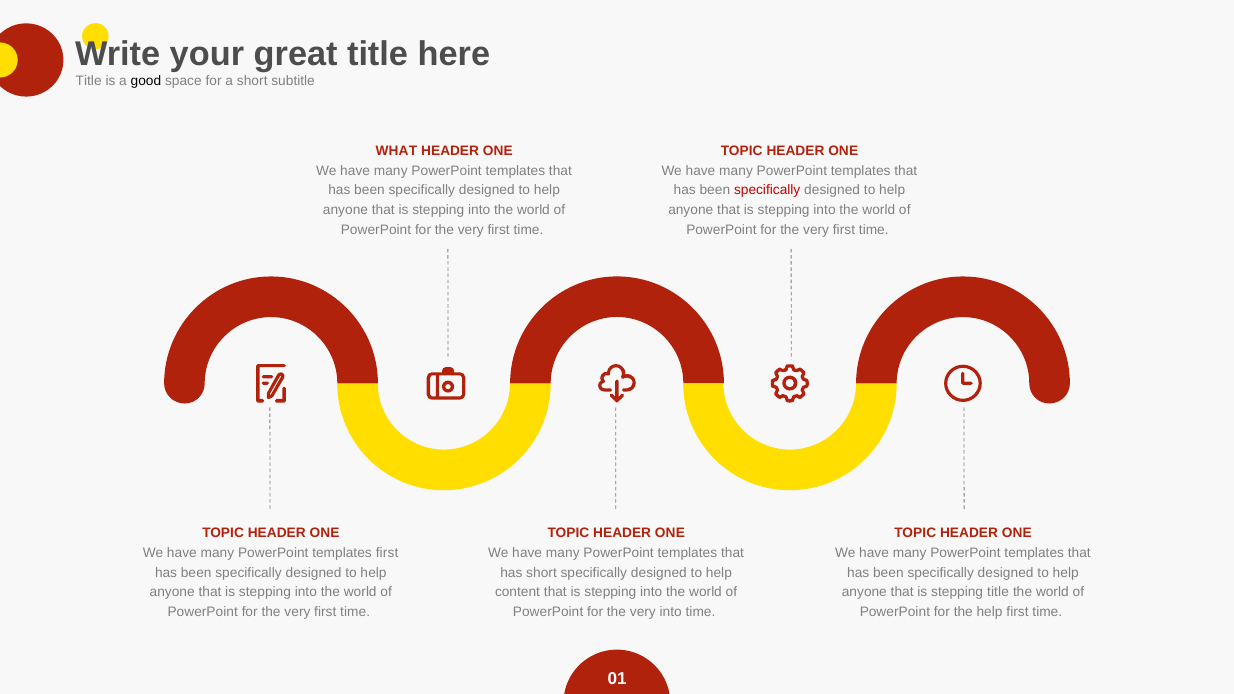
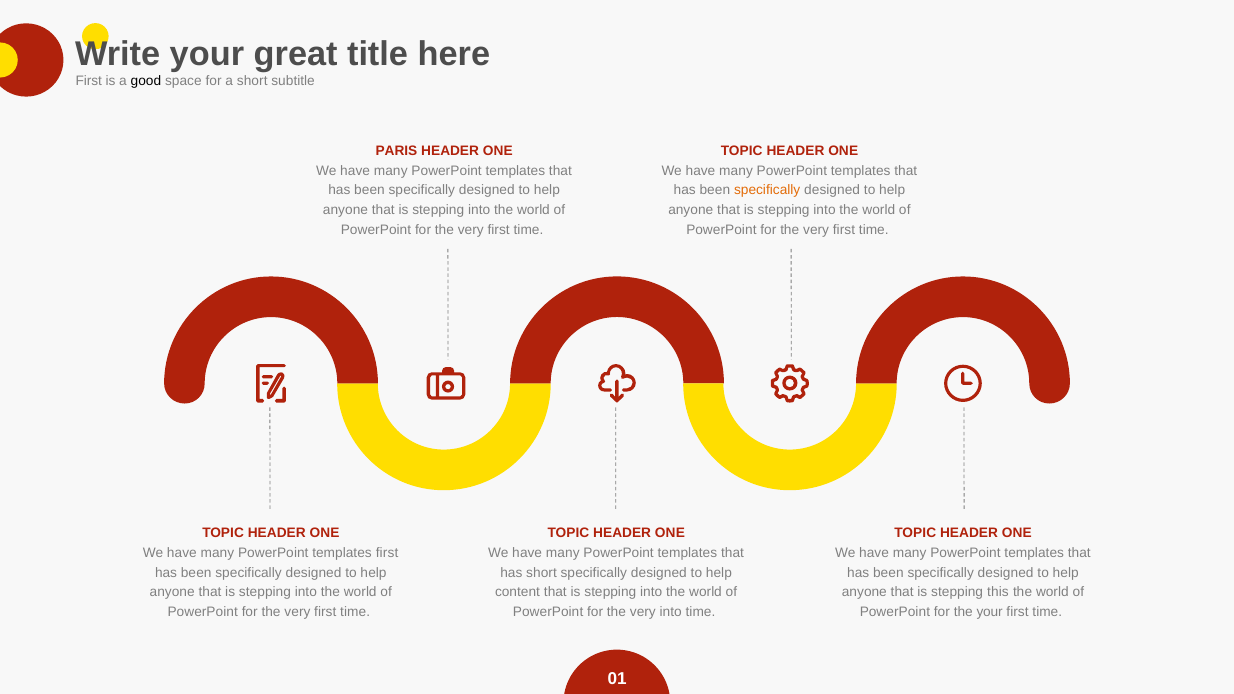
Title at (89, 81): Title -> First
WHAT: WHAT -> PARIS
specifically at (767, 190) colour: red -> orange
stepping title: title -> this
the help: help -> your
